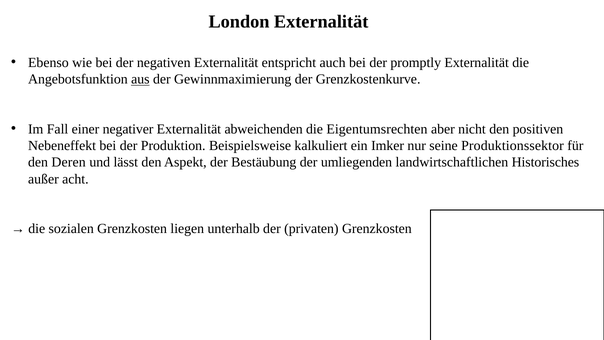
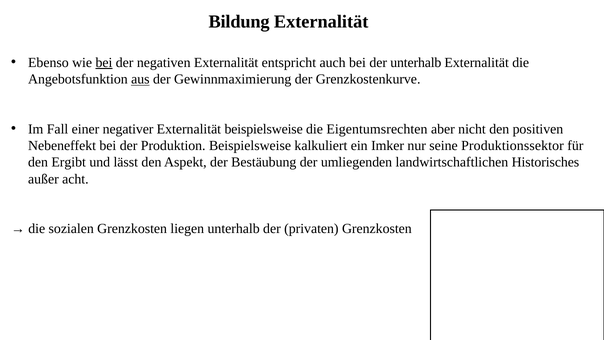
London: London -> Bildung
bei at (104, 63) underline: none -> present
der promptly: promptly -> unterhalb
Externalität abweichenden: abweichenden -> beispielsweise
Deren: Deren -> Ergibt
